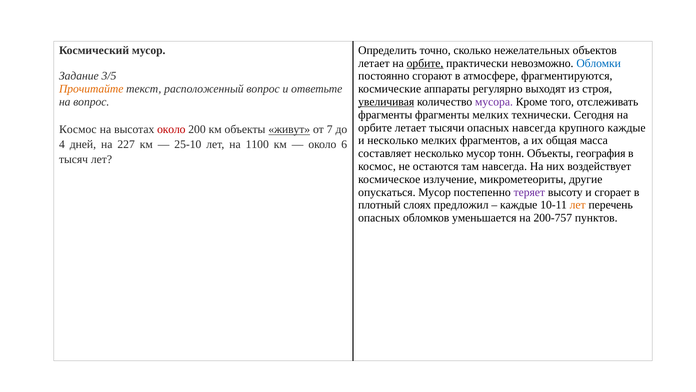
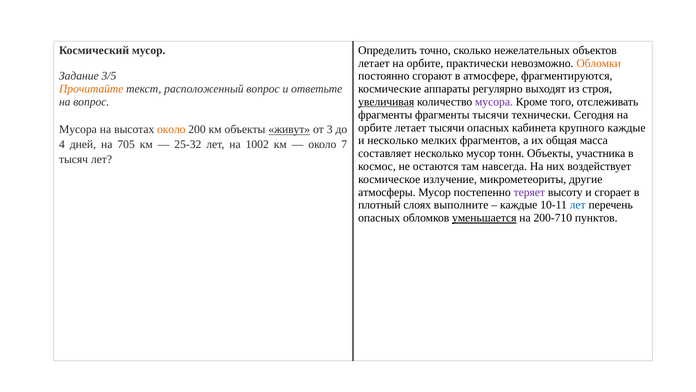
орбите at (425, 63) underline: present -> none
Обломки colour: blue -> orange
фрагменты мелких: мелких -> тысячи
опасных навсегда: навсегда -> кабинета
Космос at (78, 129): Космос -> Мусора
около at (171, 129) colour: red -> orange
7: 7 -> 3
227: 227 -> 705
25-10: 25-10 -> 25-32
1100: 1100 -> 1002
6: 6 -> 7
география: география -> участника
опускаться: опускаться -> атмосферы
предложил: предложил -> выполните
лет at (578, 205) colour: orange -> blue
уменьшается underline: none -> present
200-757: 200-757 -> 200-710
